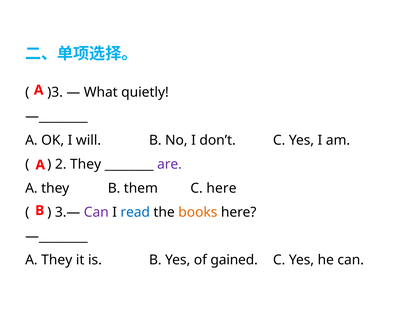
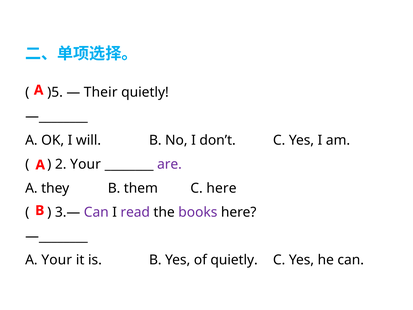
)3: )3 -> )5
What: What -> Their
2 They: They -> Your
read colour: blue -> purple
books colour: orange -> purple
They at (57, 260): They -> Your
of gained: gained -> quietly
